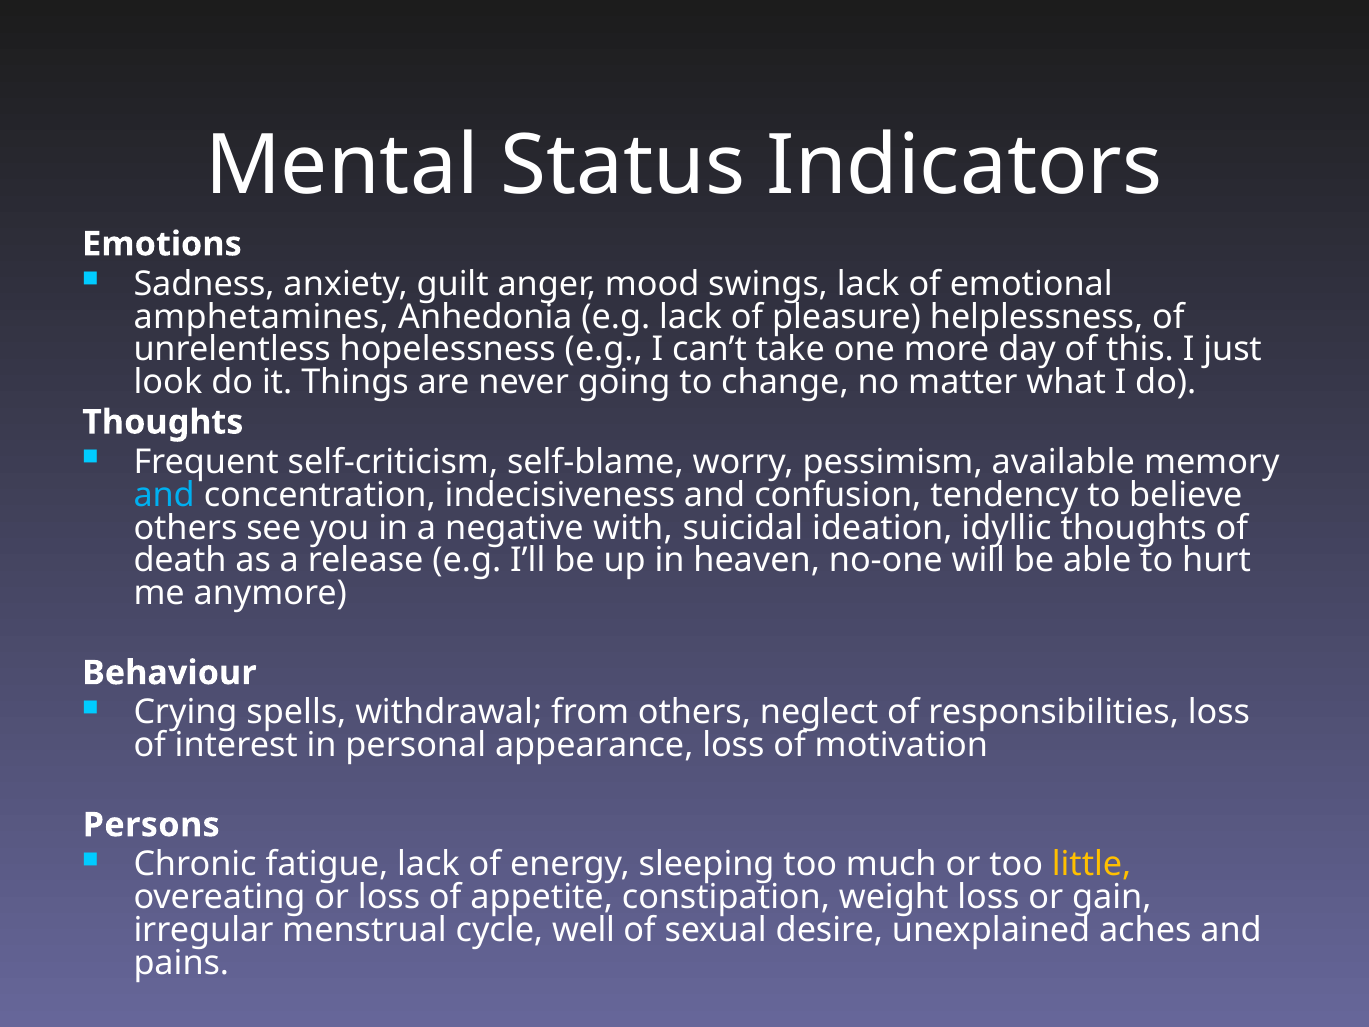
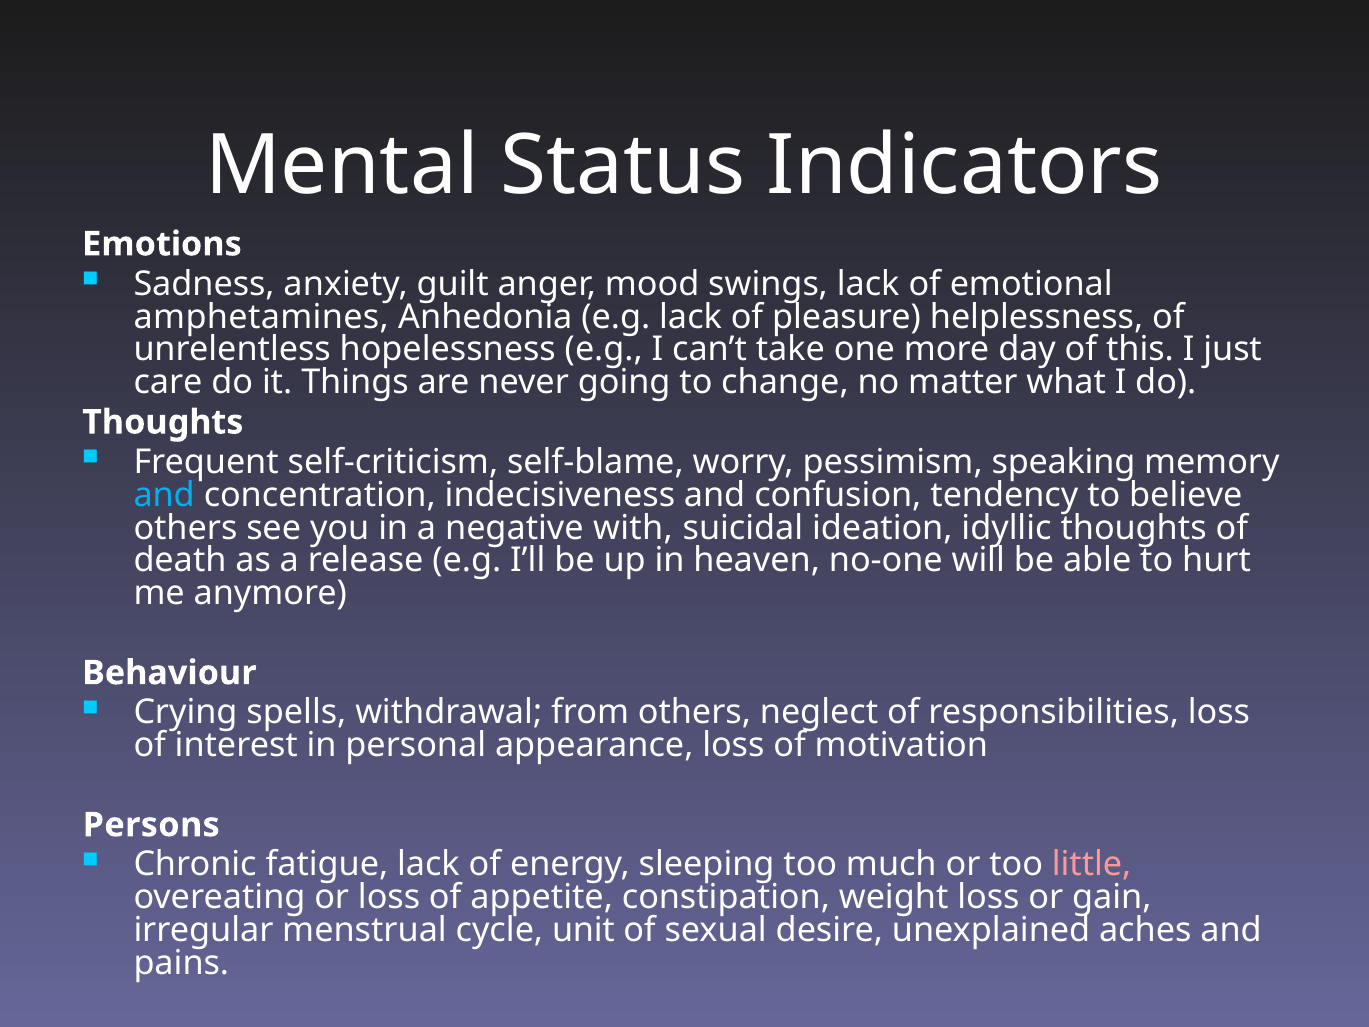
look: look -> care
available: available -> speaking
little colour: yellow -> pink
well: well -> unit
